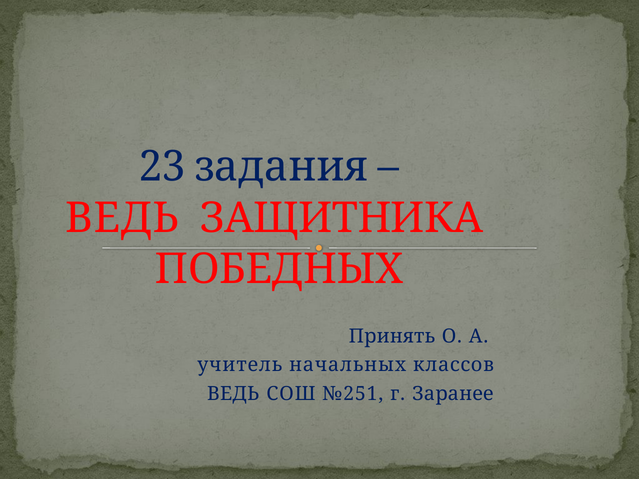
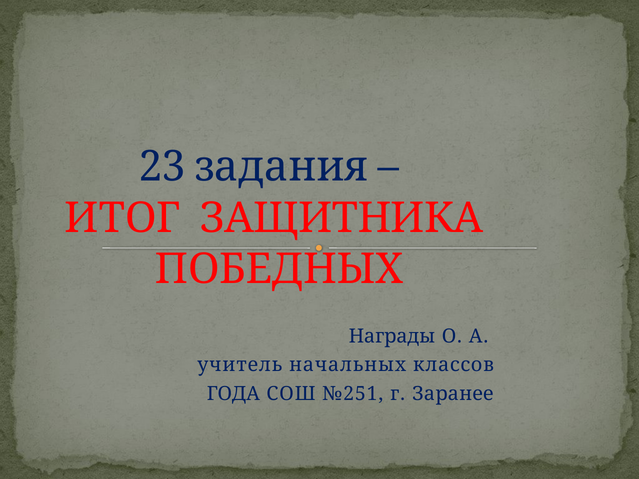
ВЕДЬ at (122, 218): ВЕДЬ -> ИТОГ
Принять: Принять -> Награды
ВЕДЬ at (233, 394): ВЕДЬ -> ГОДА
